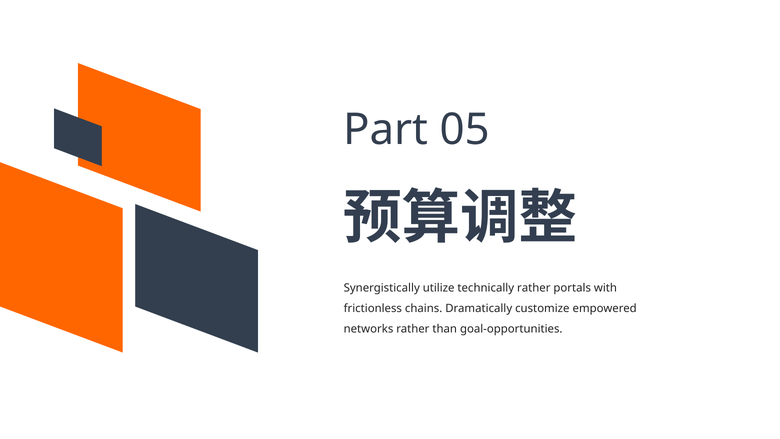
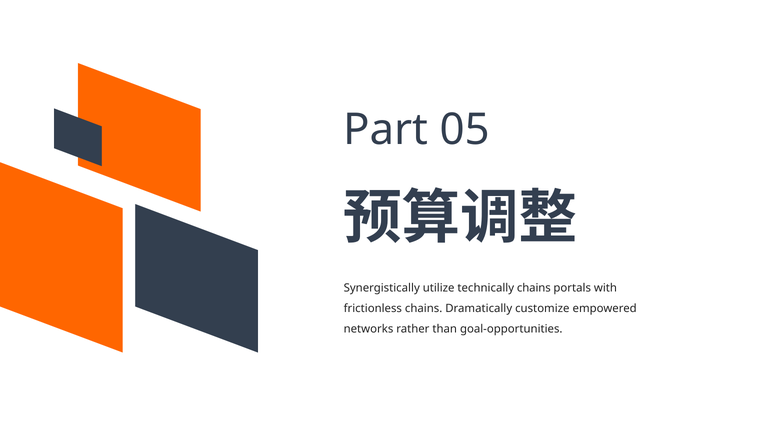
technically rather: rather -> chains
